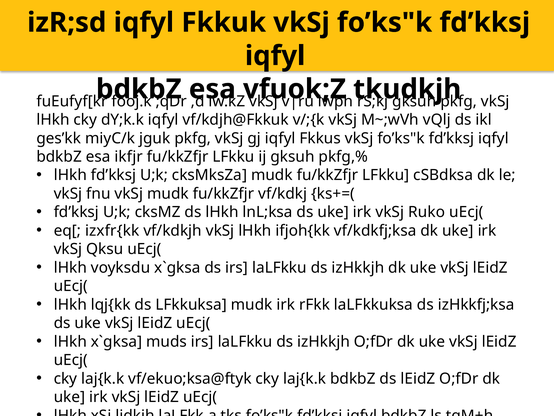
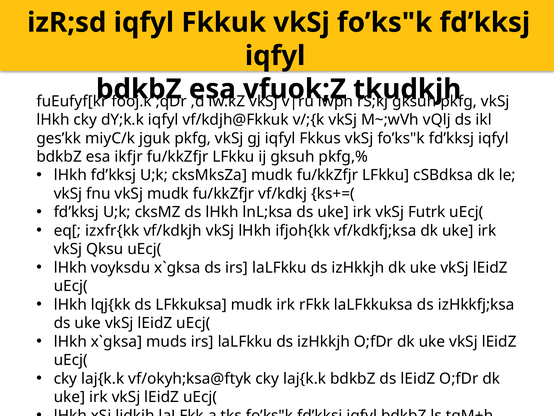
Ruko: Ruko -> Futrk
vf/ekuo;ksa@ftyk: vf/ekuo;ksa@ftyk -> vf/okyh;ksa@ftyk
